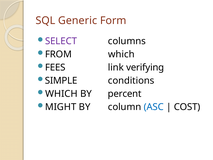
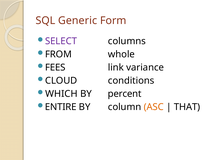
FROM which: which -> whole
verifying: verifying -> variance
SIMPLE: SIMPLE -> CLOUD
MIGHT: MIGHT -> ENTIRE
ASC colour: blue -> orange
COST: COST -> THAT
